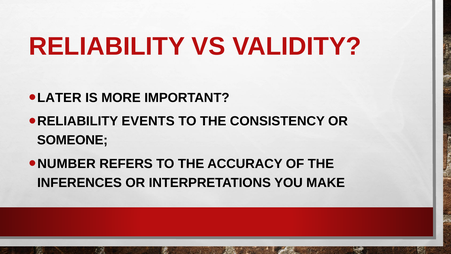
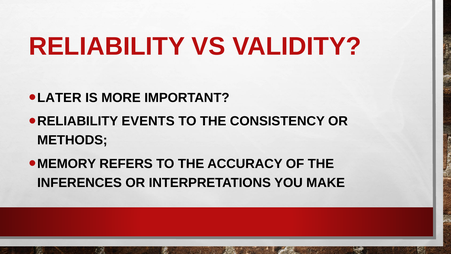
SOMEONE: SOMEONE -> METHODS
NUMBER: NUMBER -> MEMORY
